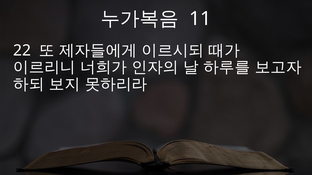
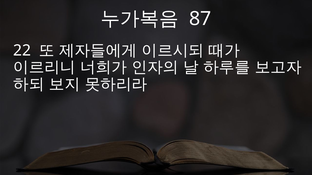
11: 11 -> 87
